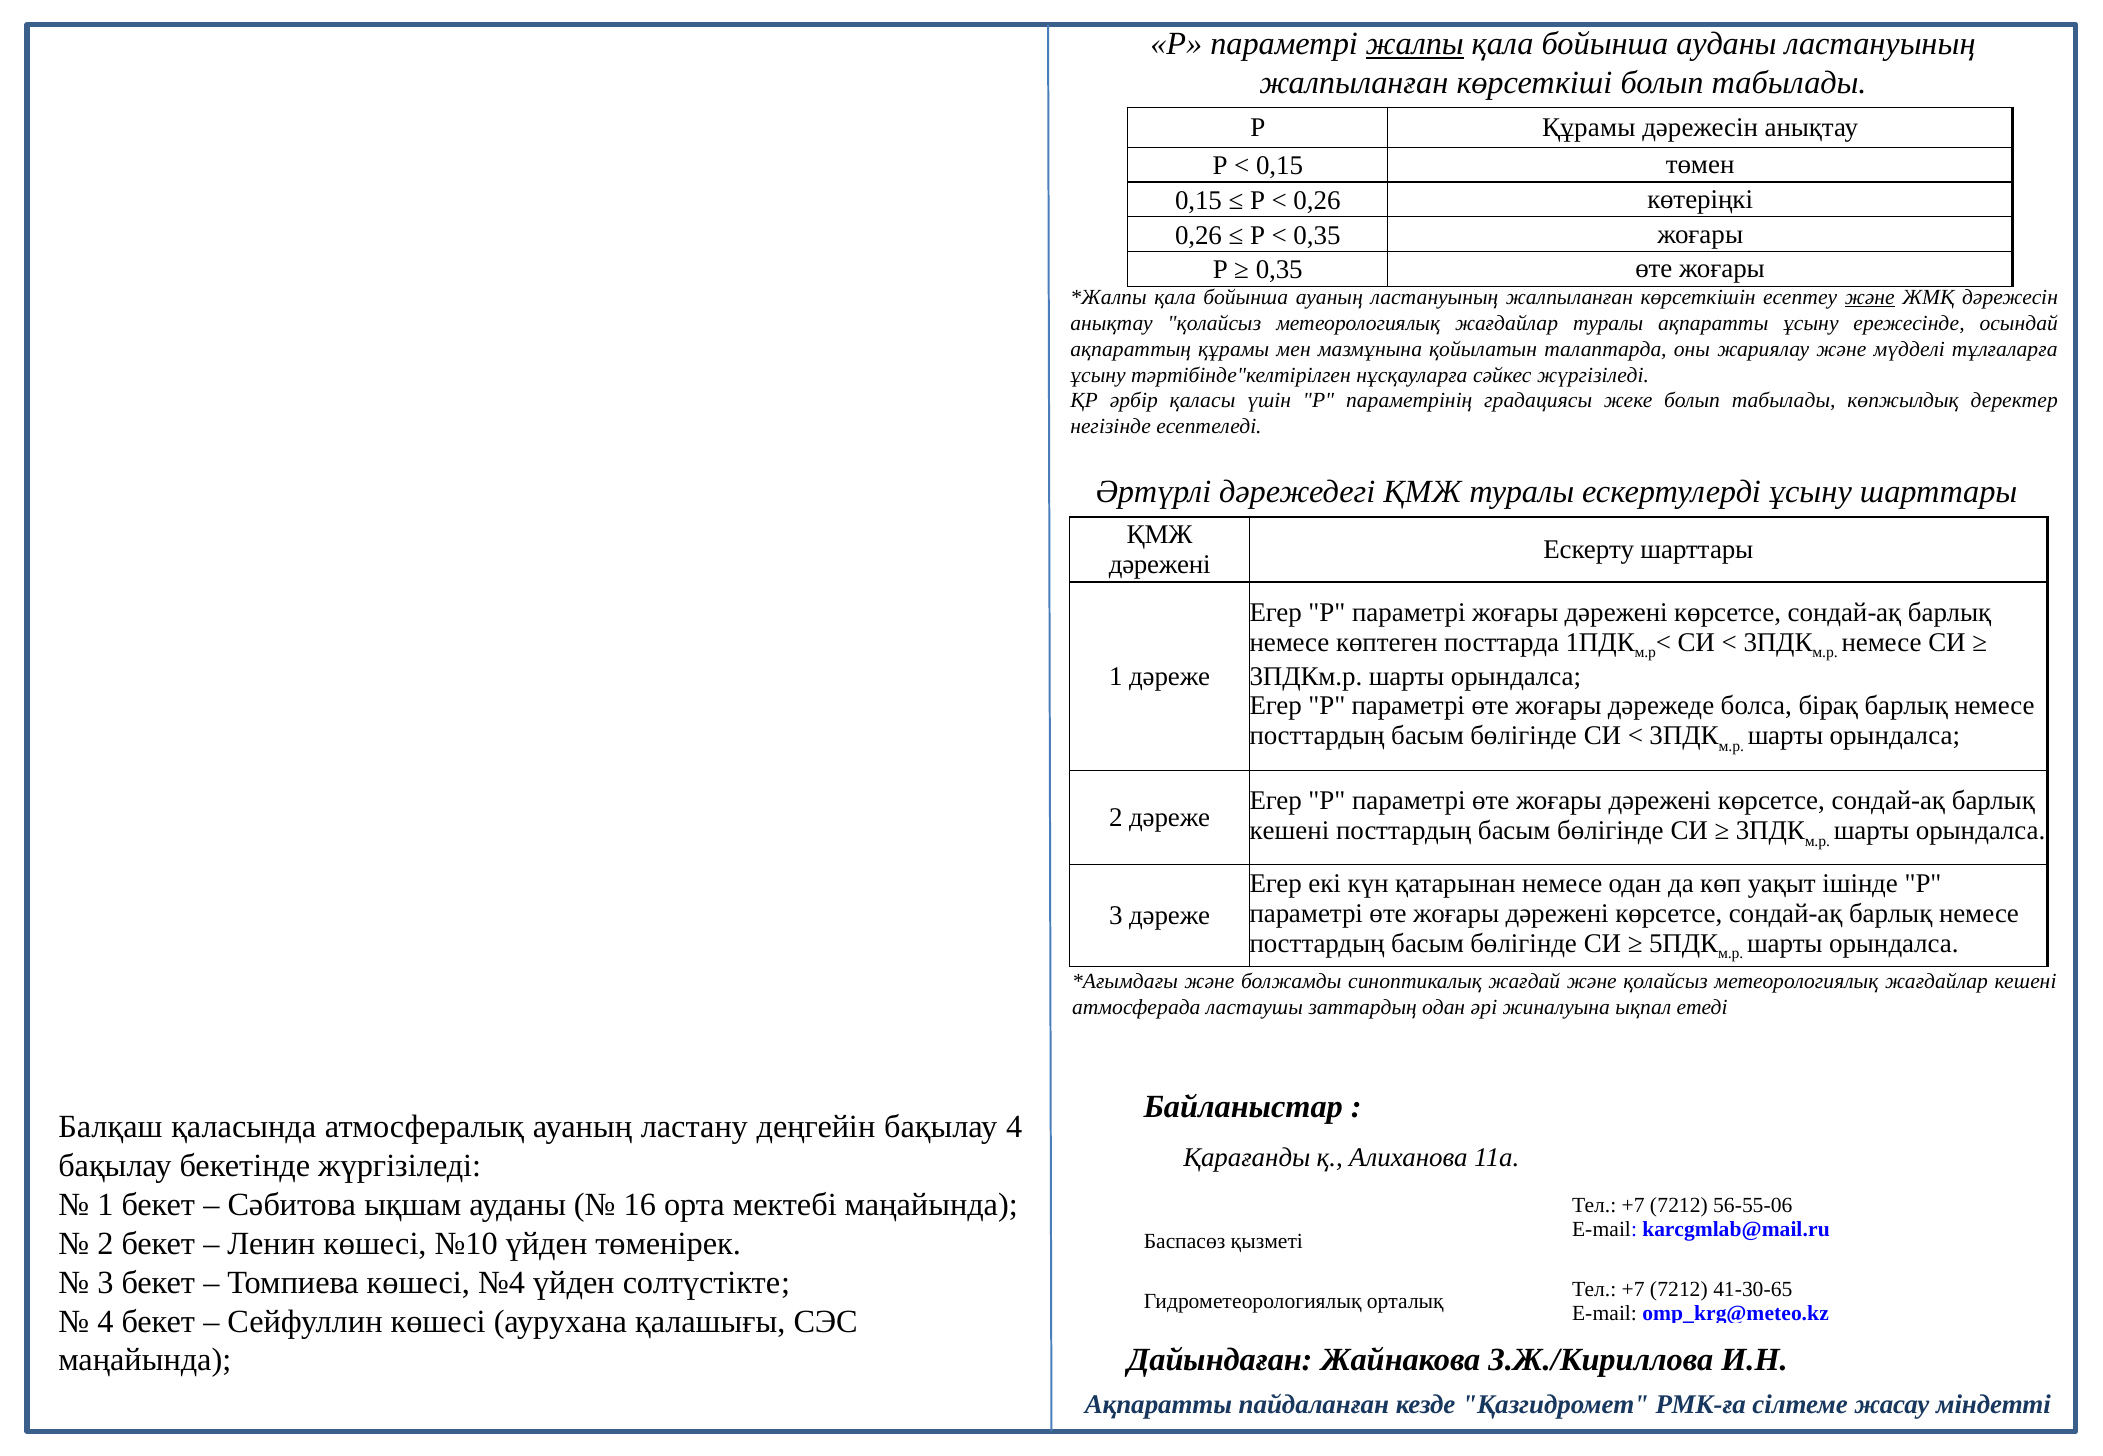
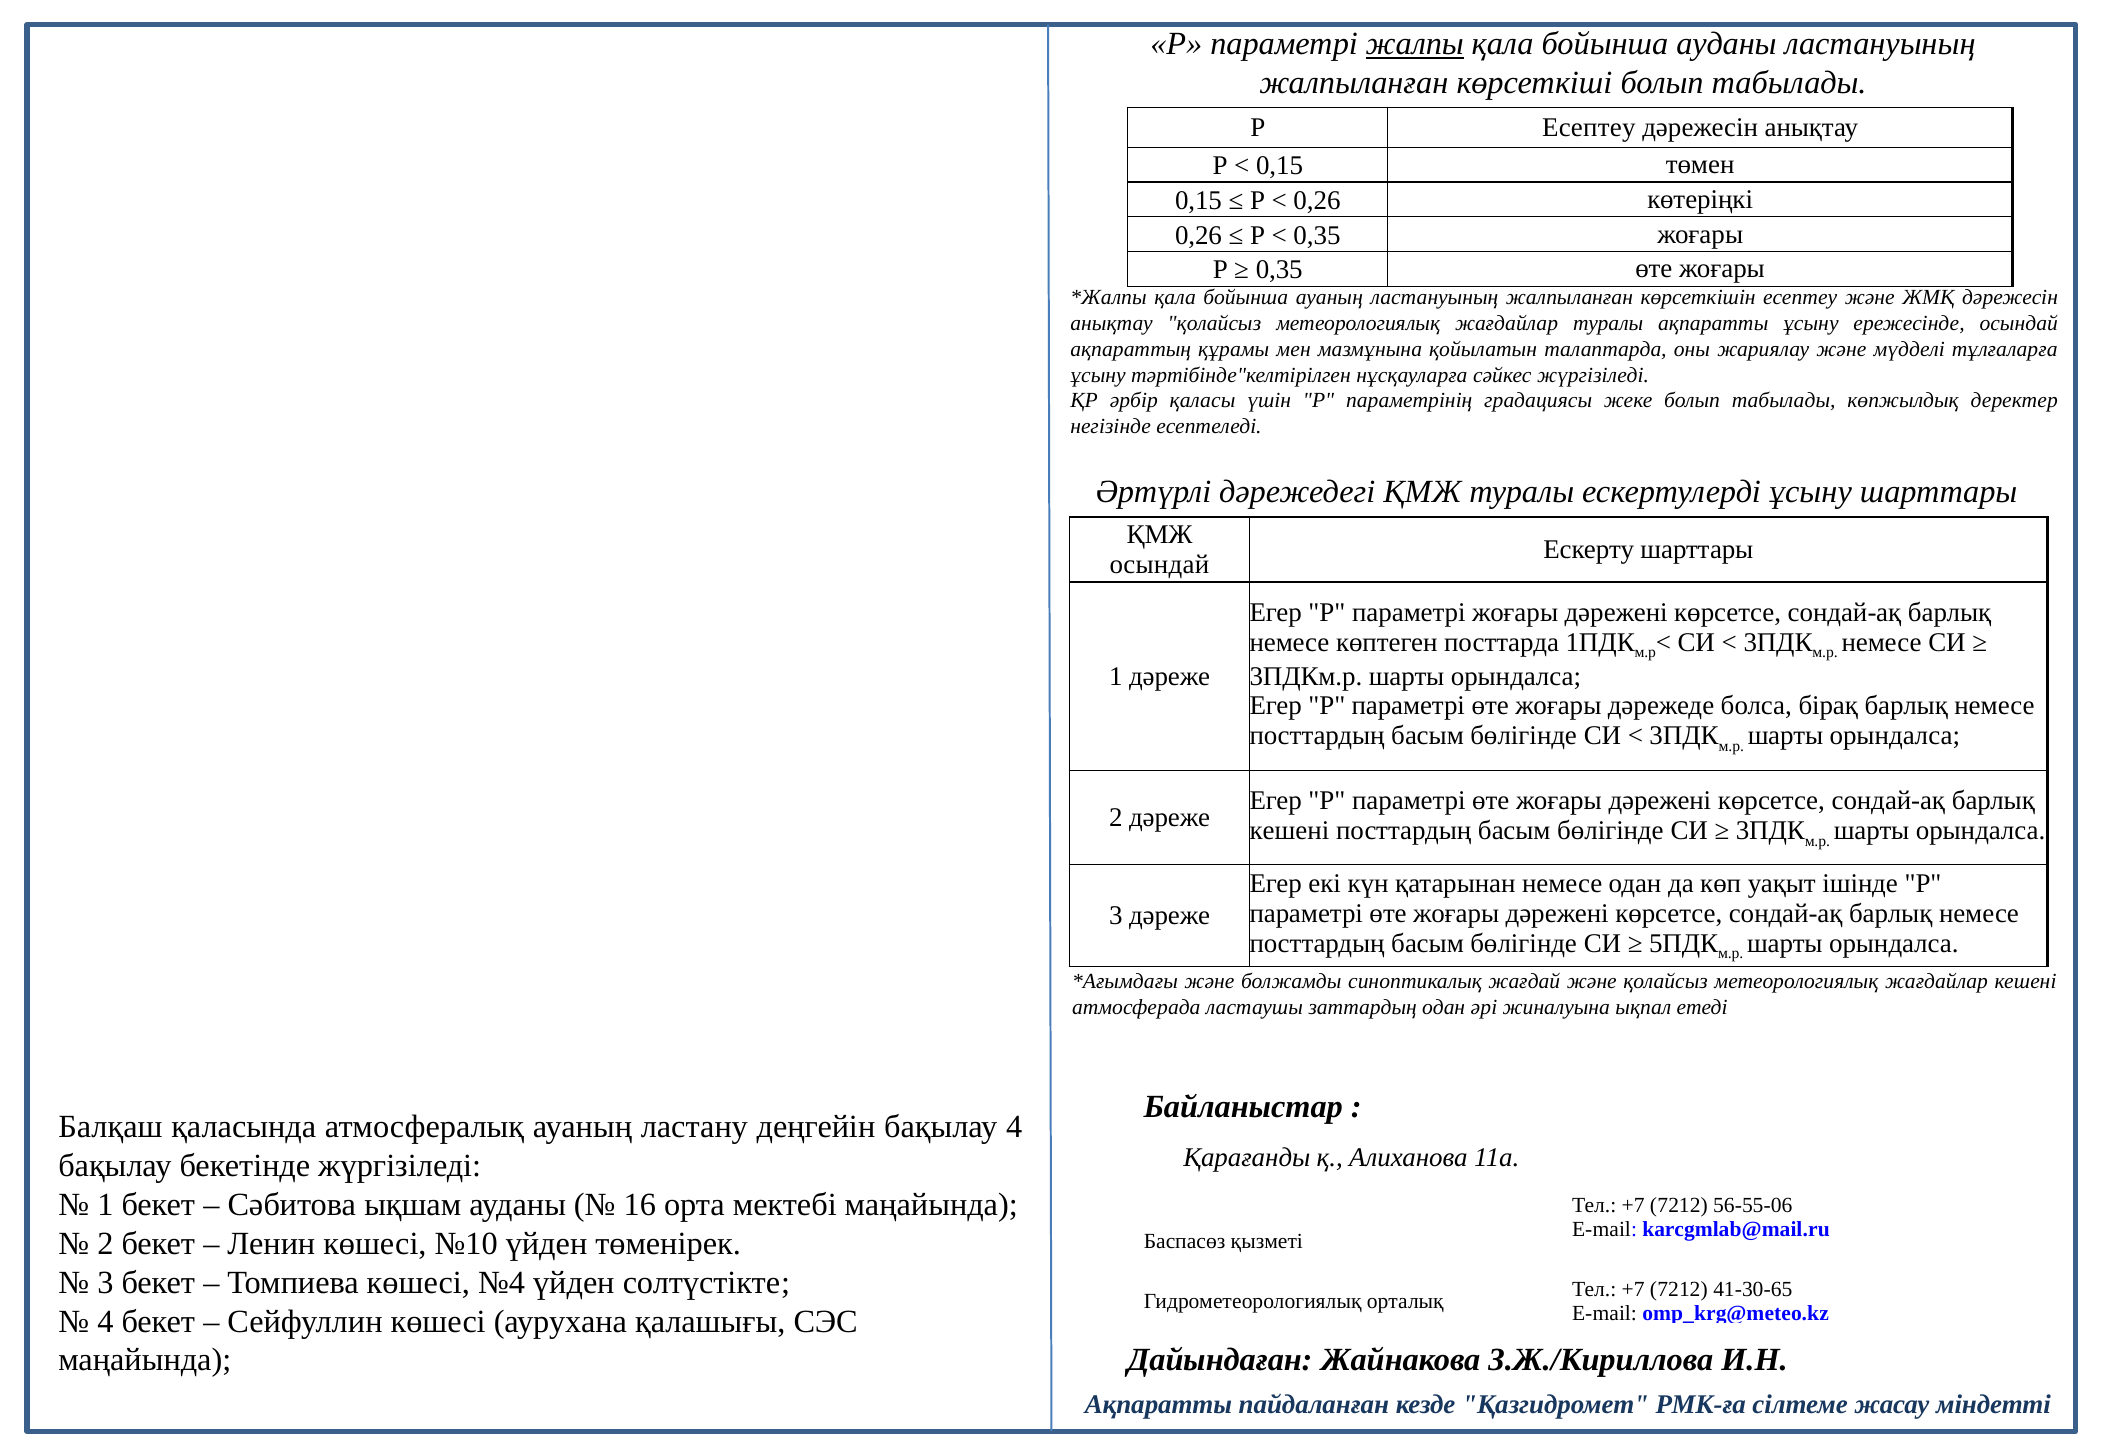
Р Құрамы: Құрамы -> Есептеу
және at (1870, 297) underline: present -> none
дәрежені at (1160, 564): дәрежені -> осындай
